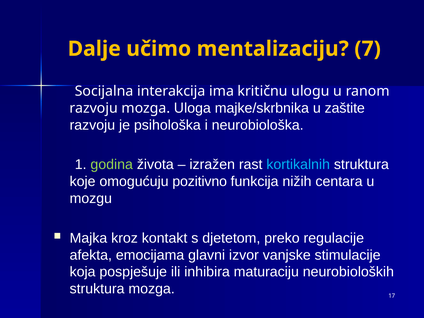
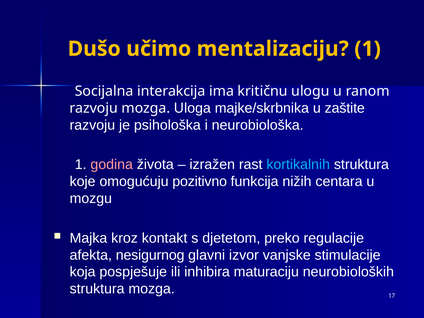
Dalje: Dalje -> Dušo
7: 7 -> 1
godina colour: light green -> pink
emocijama: emocijama -> nesigurnog
